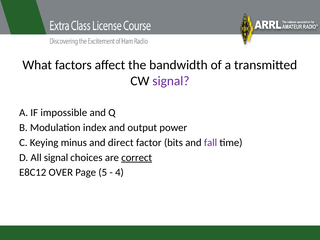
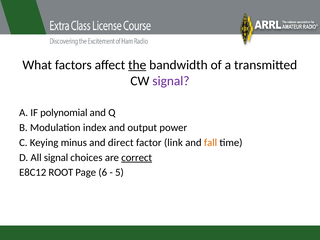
the underline: none -> present
impossible: impossible -> polynomial
bits: bits -> link
fall colour: purple -> orange
OVER: OVER -> ROOT
5: 5 -> 6
4: 4 -> 5
